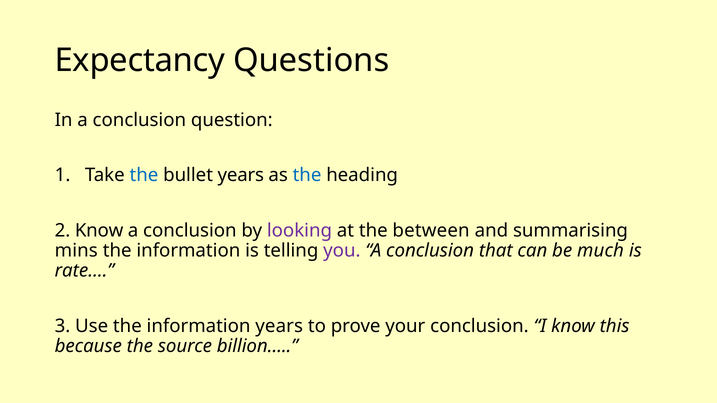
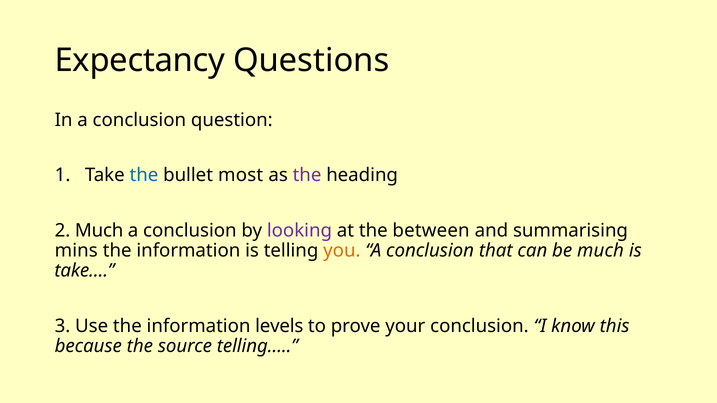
bullet years: years -> most
the at (307, 175) colour: blue -> purple
2 Know: Know -> Much
you colour: purple -> orange
rate…: rate… -> take…
information years: years -> levels
billion…: billion… -> telling…
